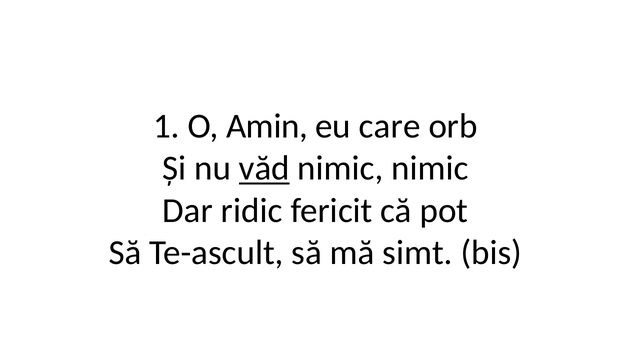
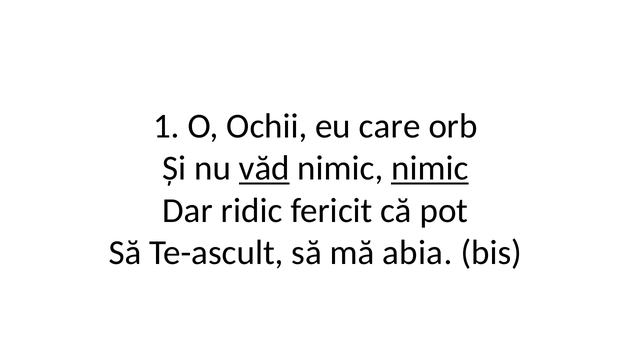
Amin: Amin -> Ochii
nimic at (430, 168) underline: none -> present
simt: simt -> abia
